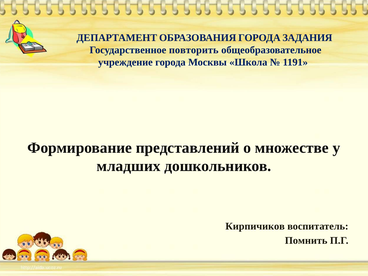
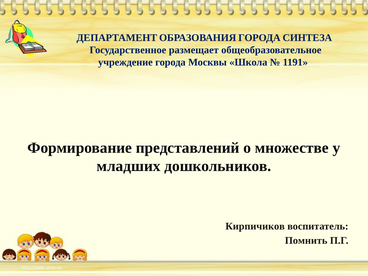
ЗАДАНИЯ: ЗАДАНИЯ -> СИНТЕЗА
повторить: повторить -> размещает
